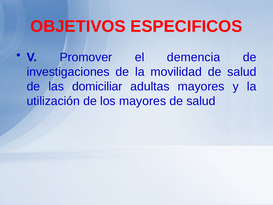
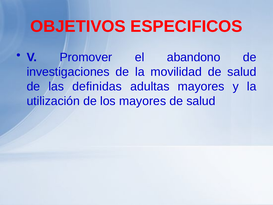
demencia: demencia -> abandono
domiciliar: domiciliar -> definidas
